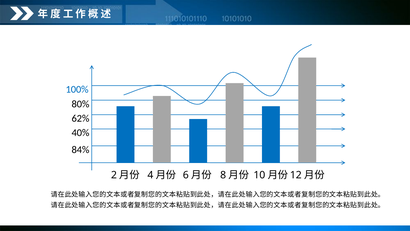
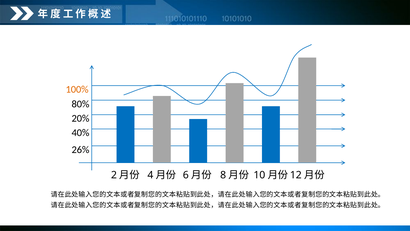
100% colour: blue -> orange
62%: 62% -> 20%
84%: 84% -> 26%
